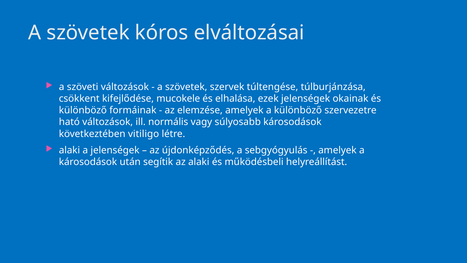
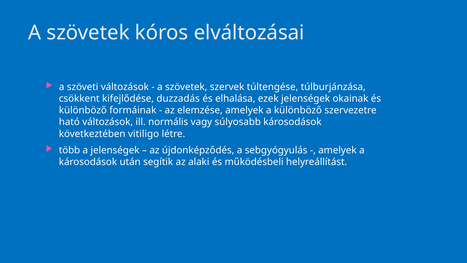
mucokele: mucokele -> duzzadás
alaki at (69, 150): alaki -> több
